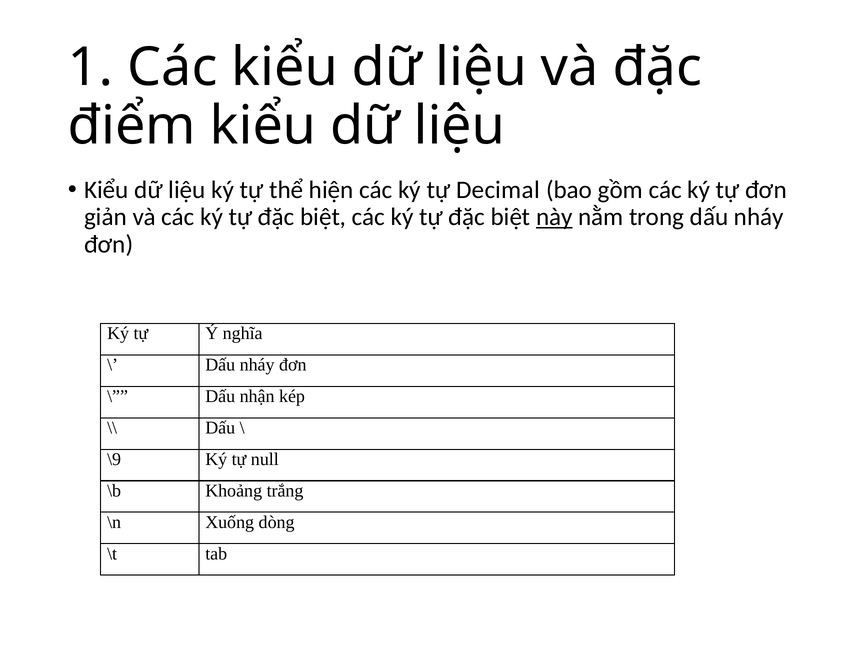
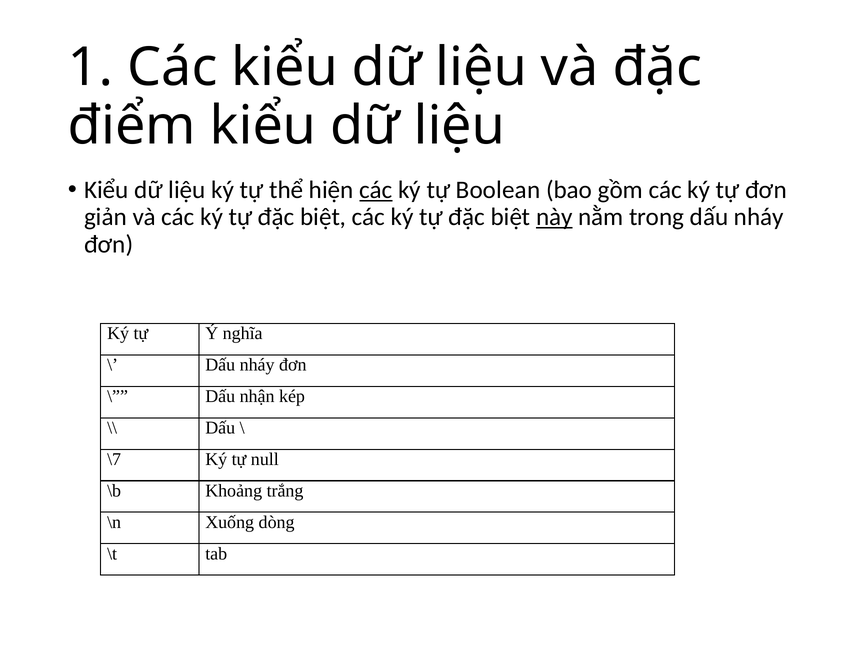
các at (376, 190) underline: none -> present
Decimal: Decimal -> Boolean
\9: \9 -> \7
